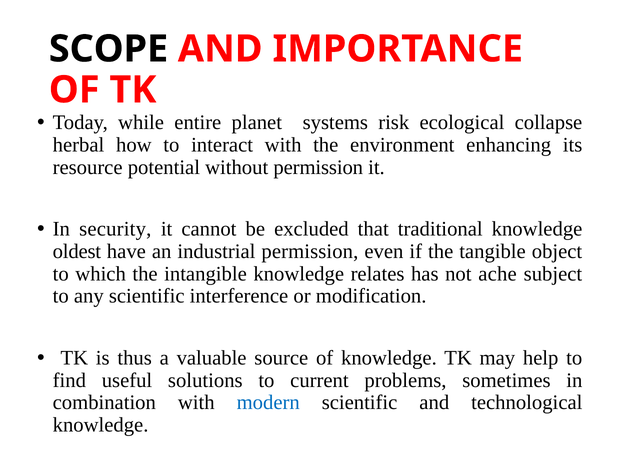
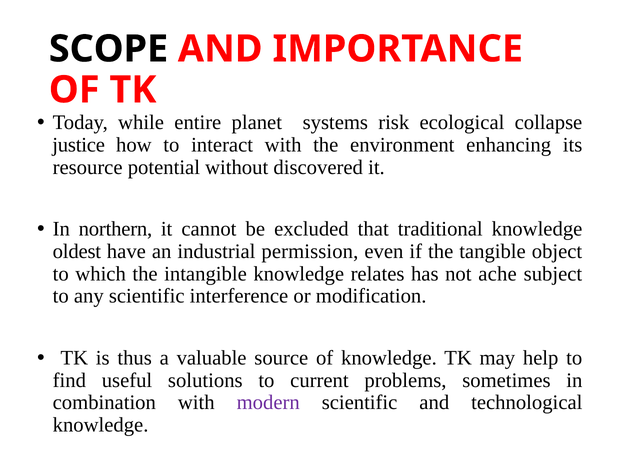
herbal: herbal -> justice
without permission: permission -> discovered
security: security -> northern
modern colour: blue -> purple
